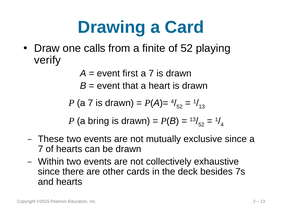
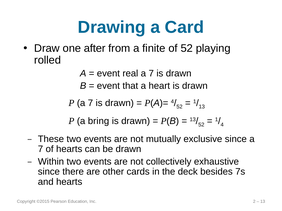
calls: calls -> after
verify: verify -> rolled
first: first -> real
